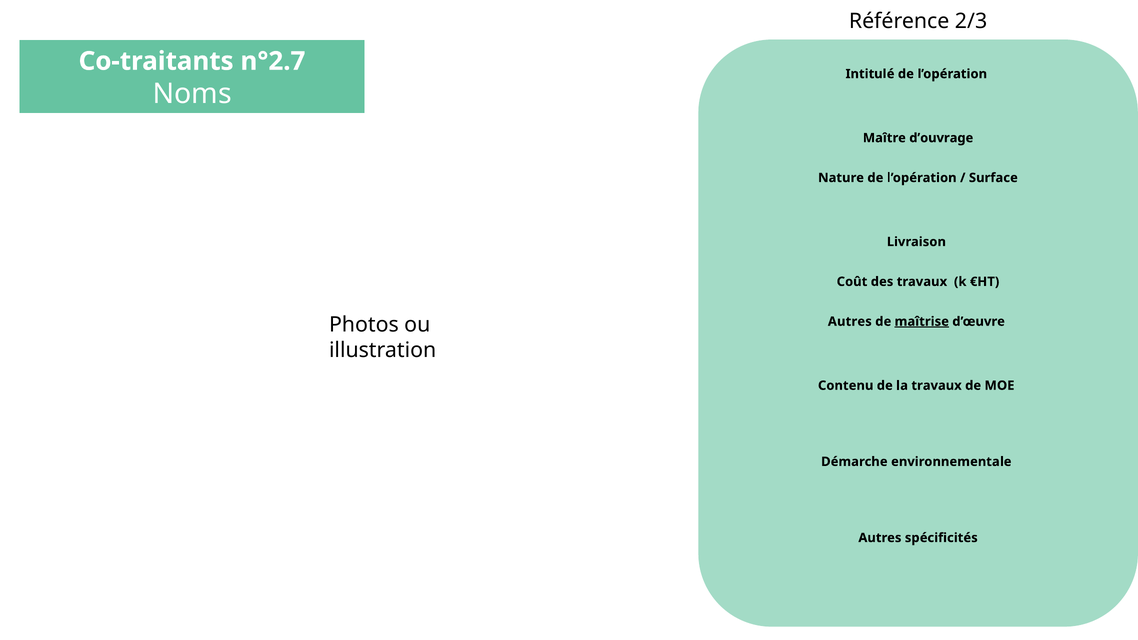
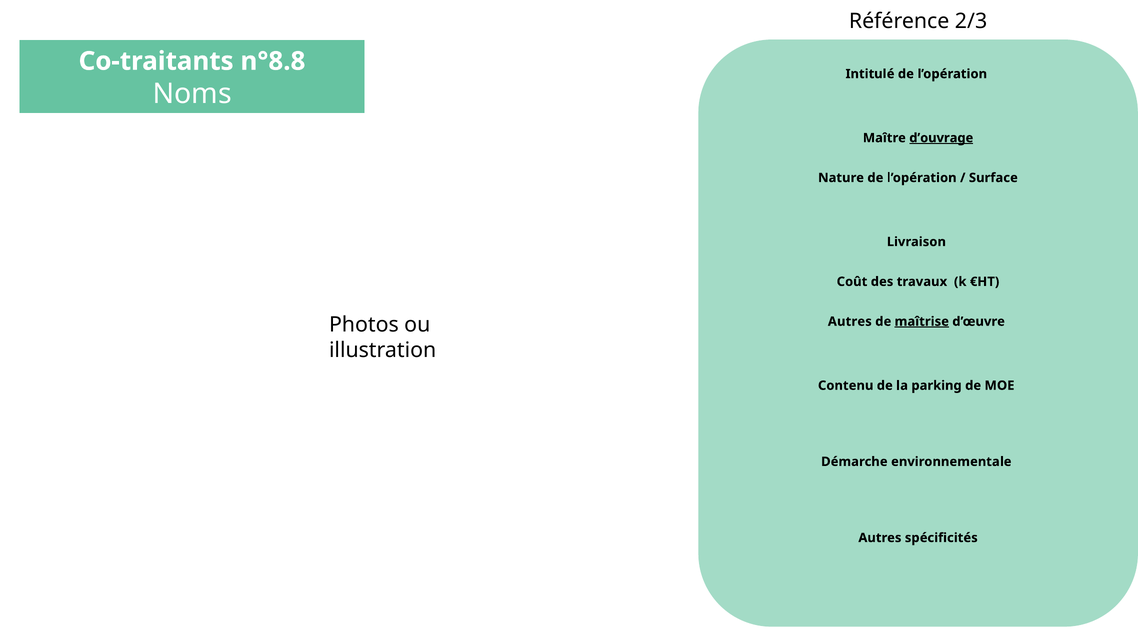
n°2.7: n°2.7 -> n°8.8
d’ouvrage underline: none -> present
la travaux: travaux -> parking
